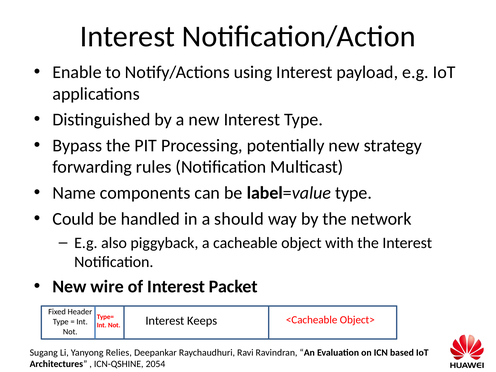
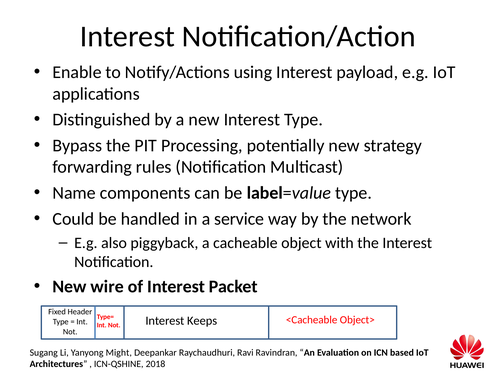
should: should -> service
Relies: Relies -> Might
2054: 2054 -> 2018
